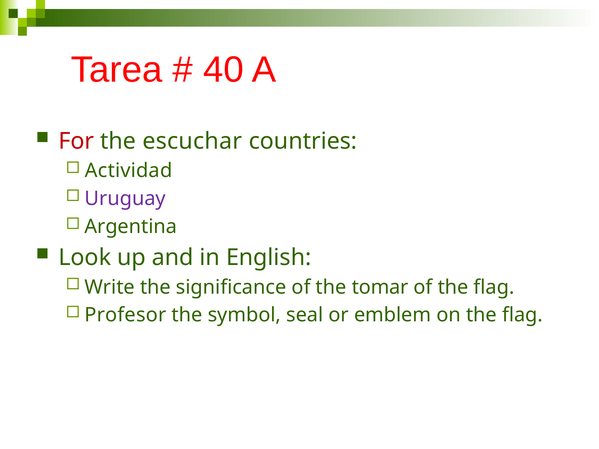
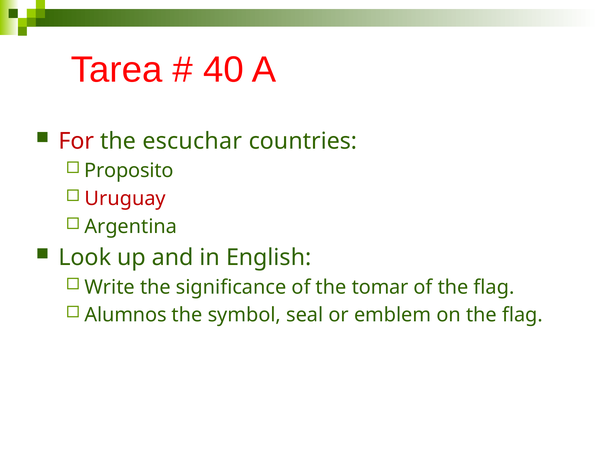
Actividad: Actividad -> Proposito
Uruguay colour: purple -> red
Profesor: Profesor -> Alumnos
